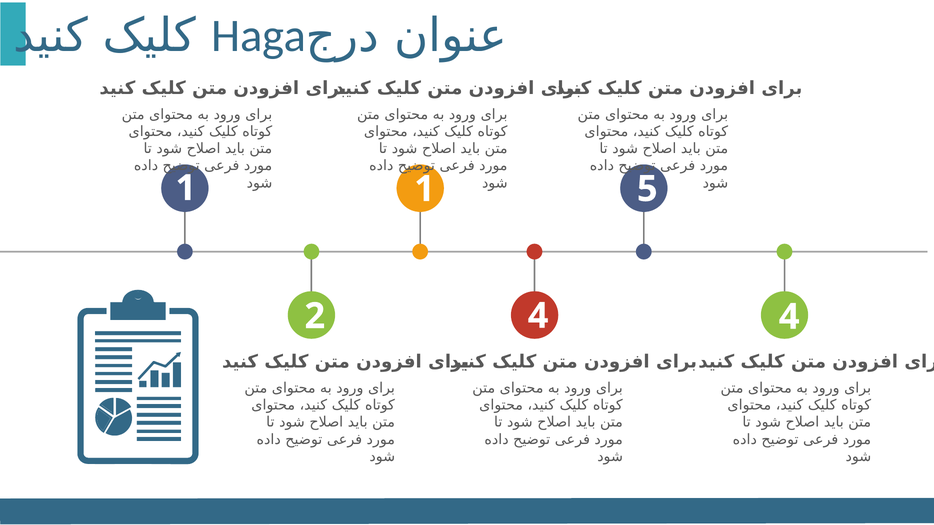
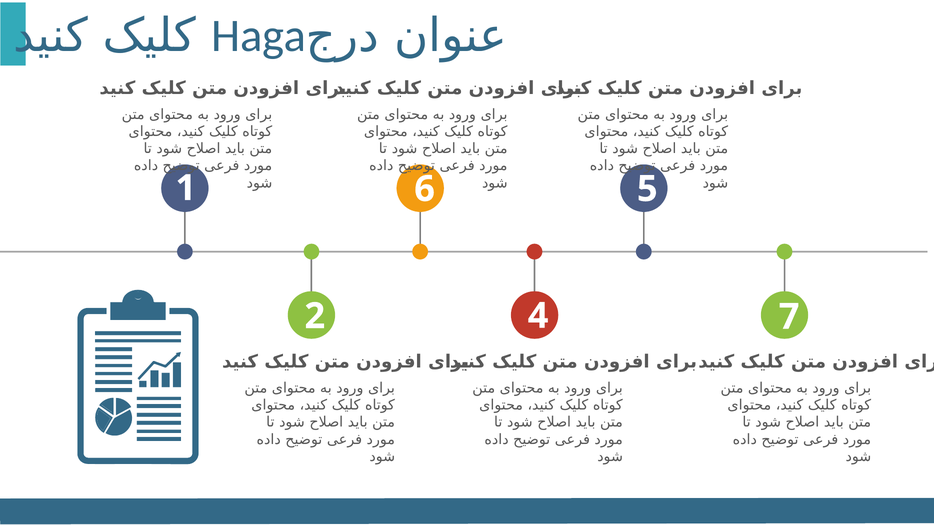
1 1: 1 -> 6
4 4: 4 -> 7
